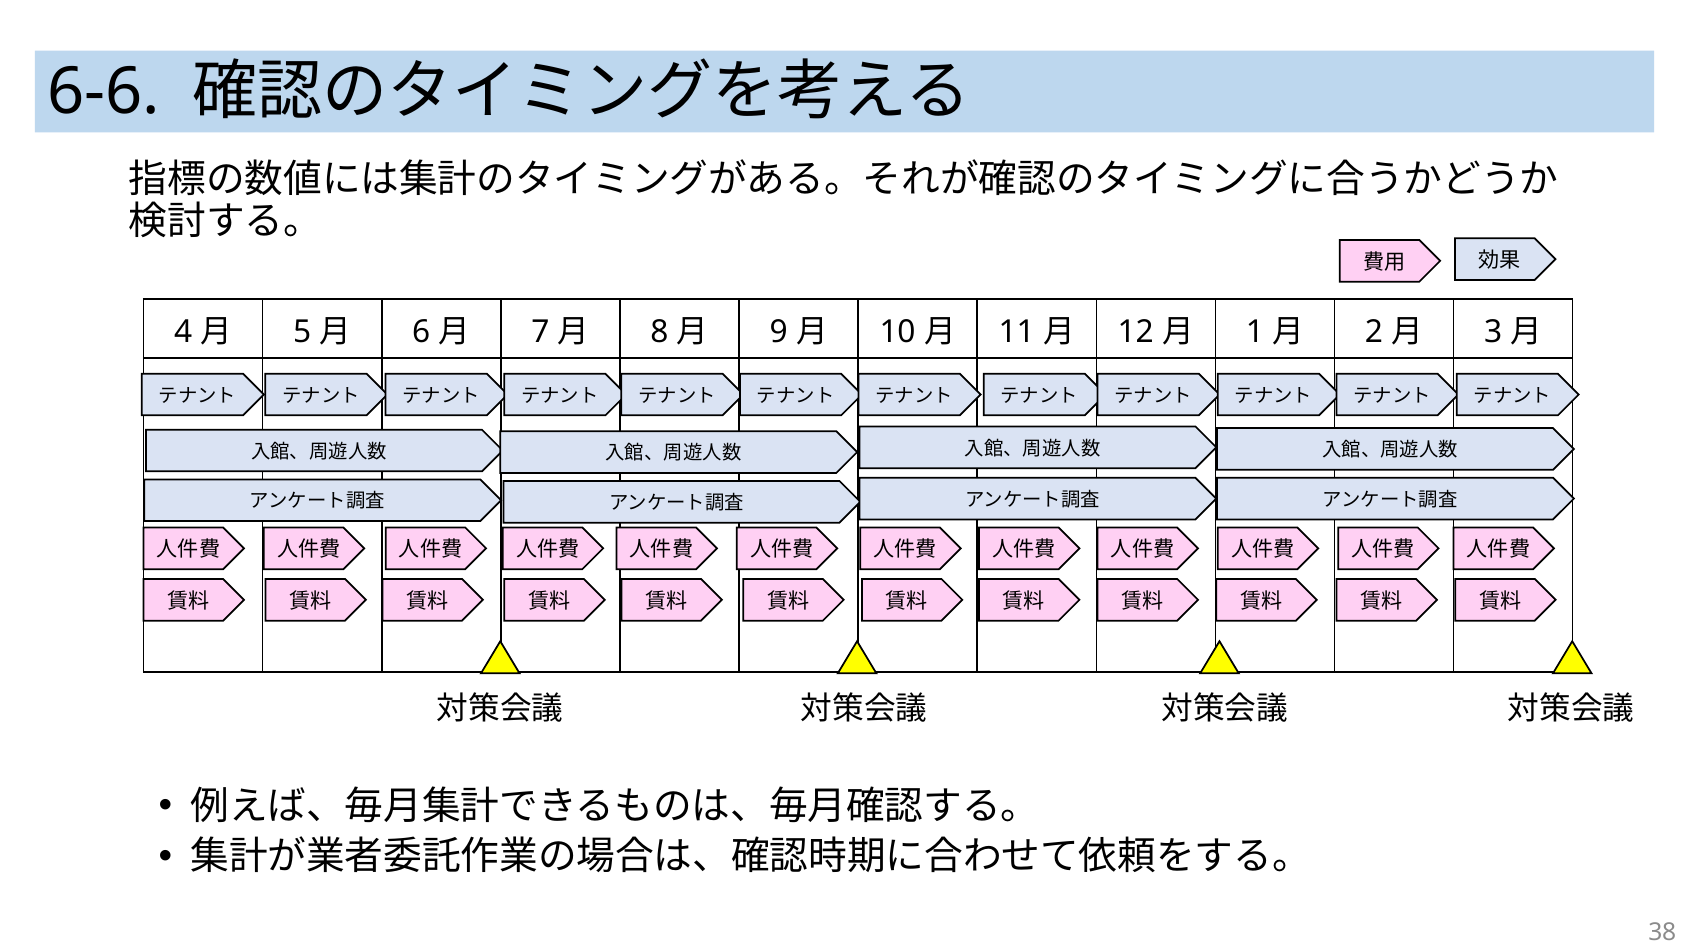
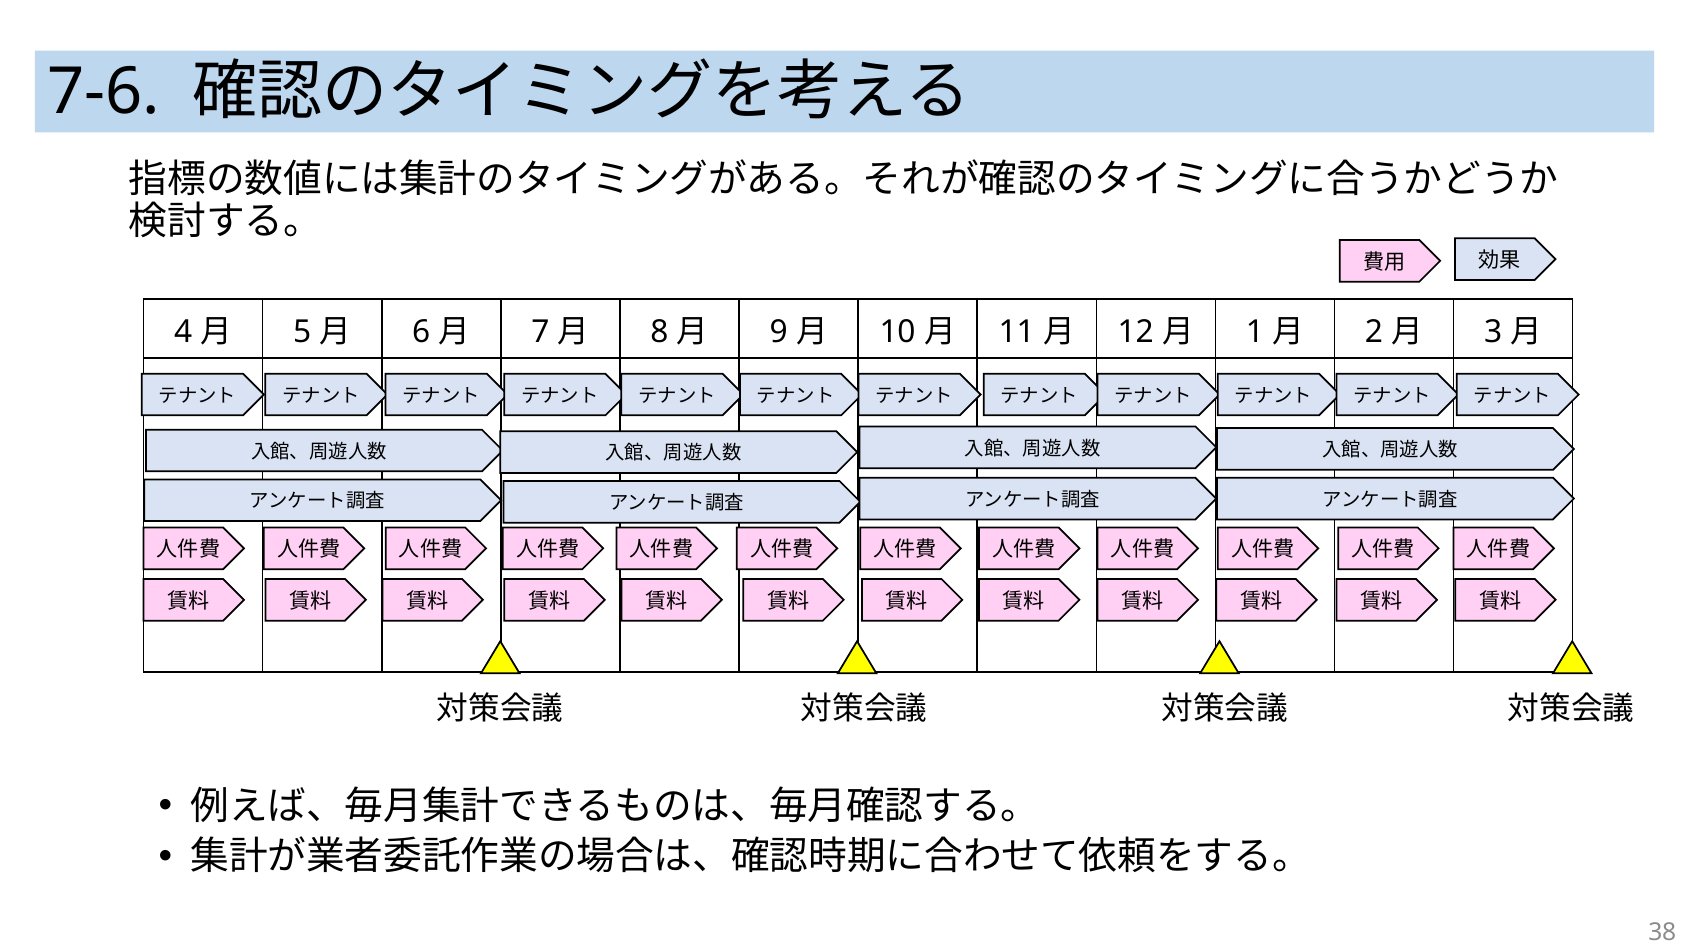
6-6: 6-6 -> 7-6
